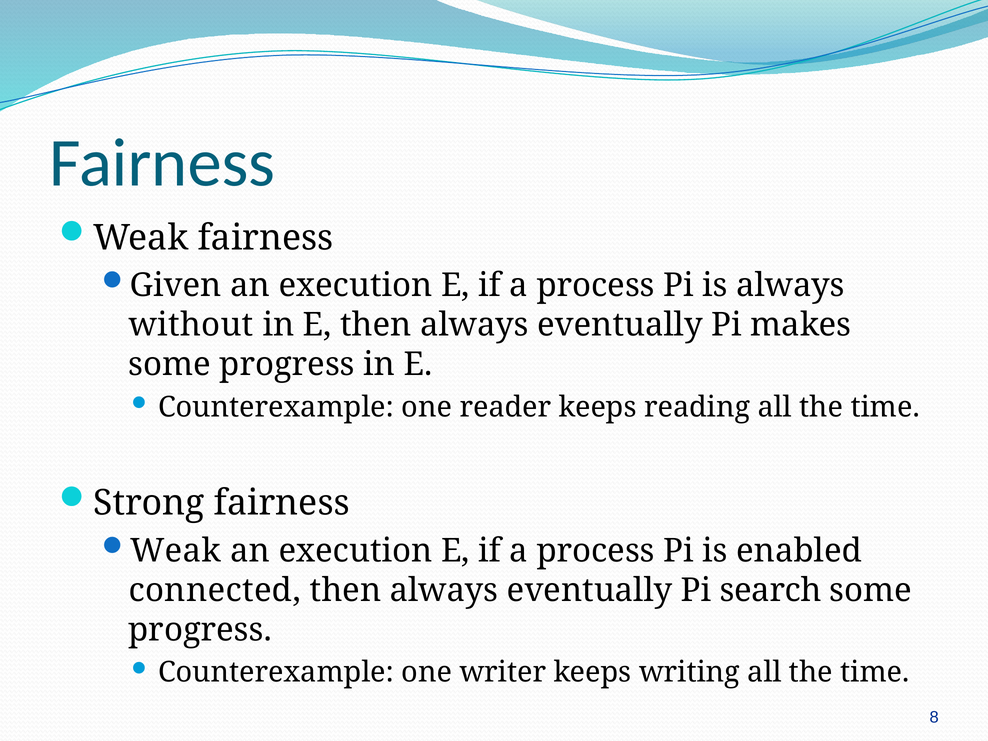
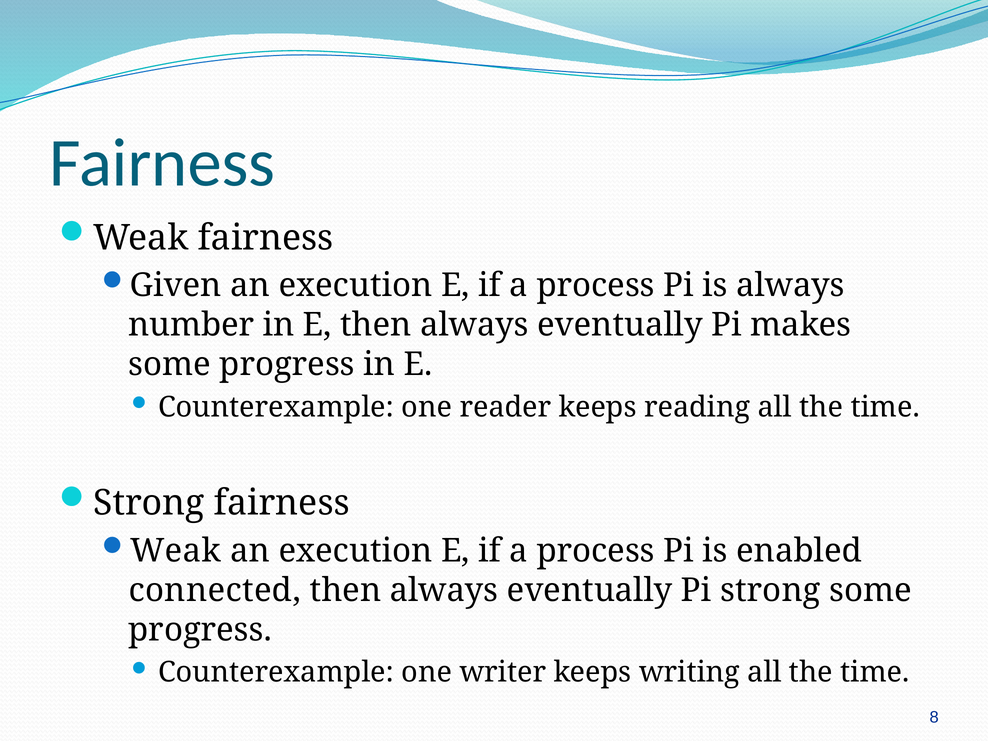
without: without -> number
Pi search: search -> strong
